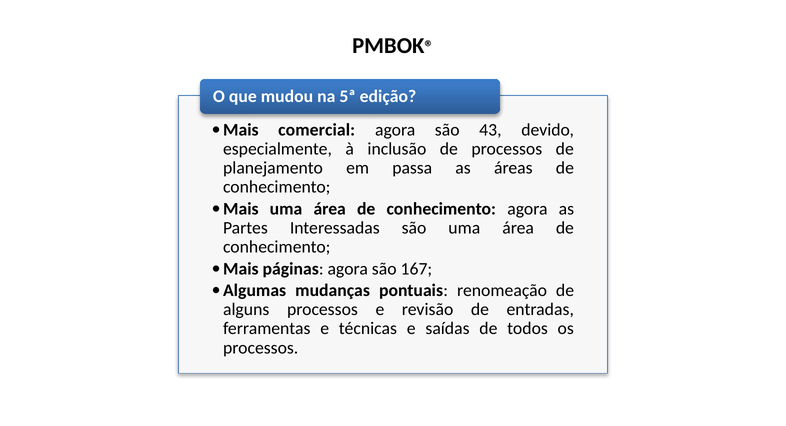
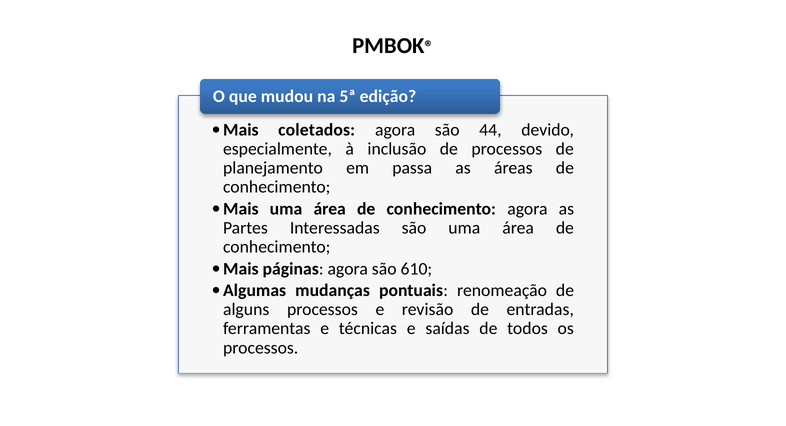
comercial: comercial -> coletados
43: 43 -> 44
167: 167 -> 610
